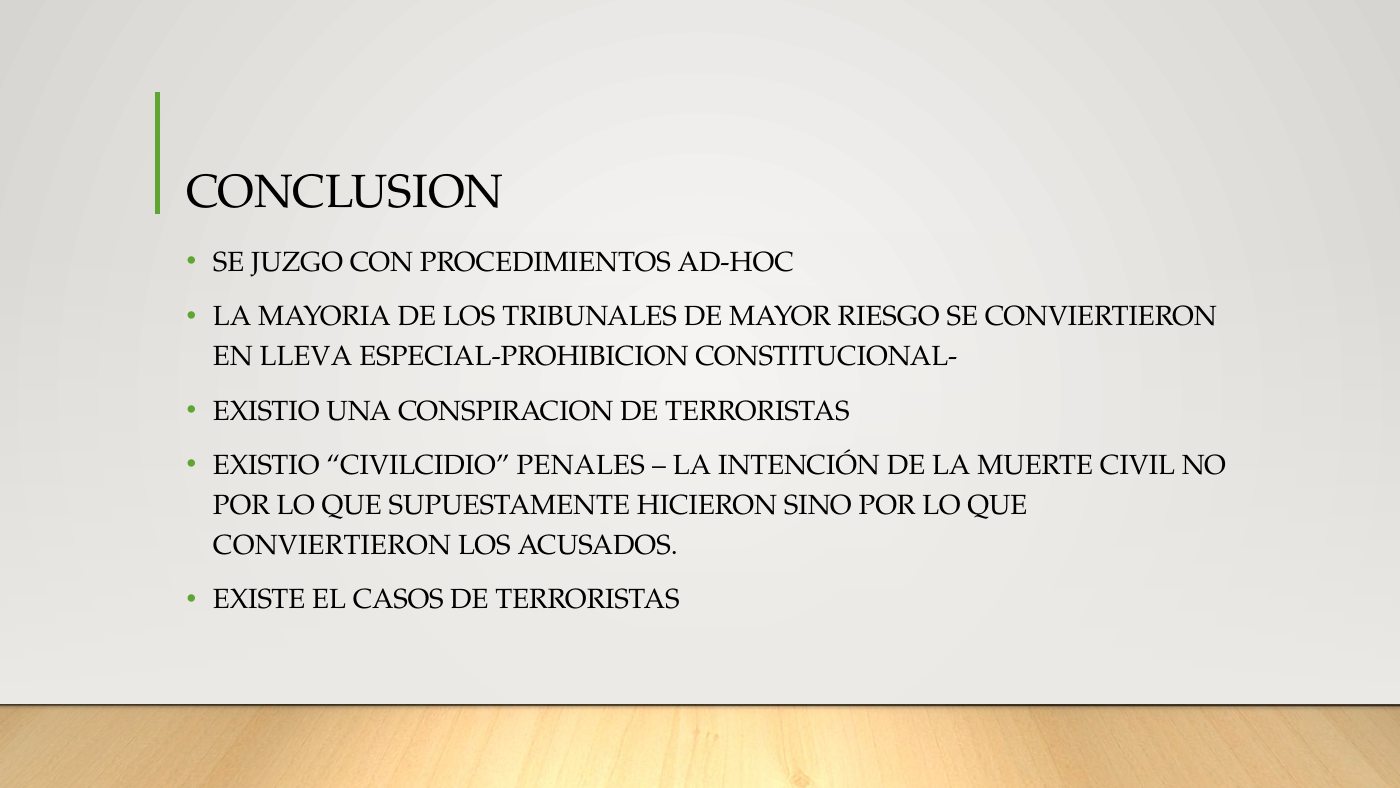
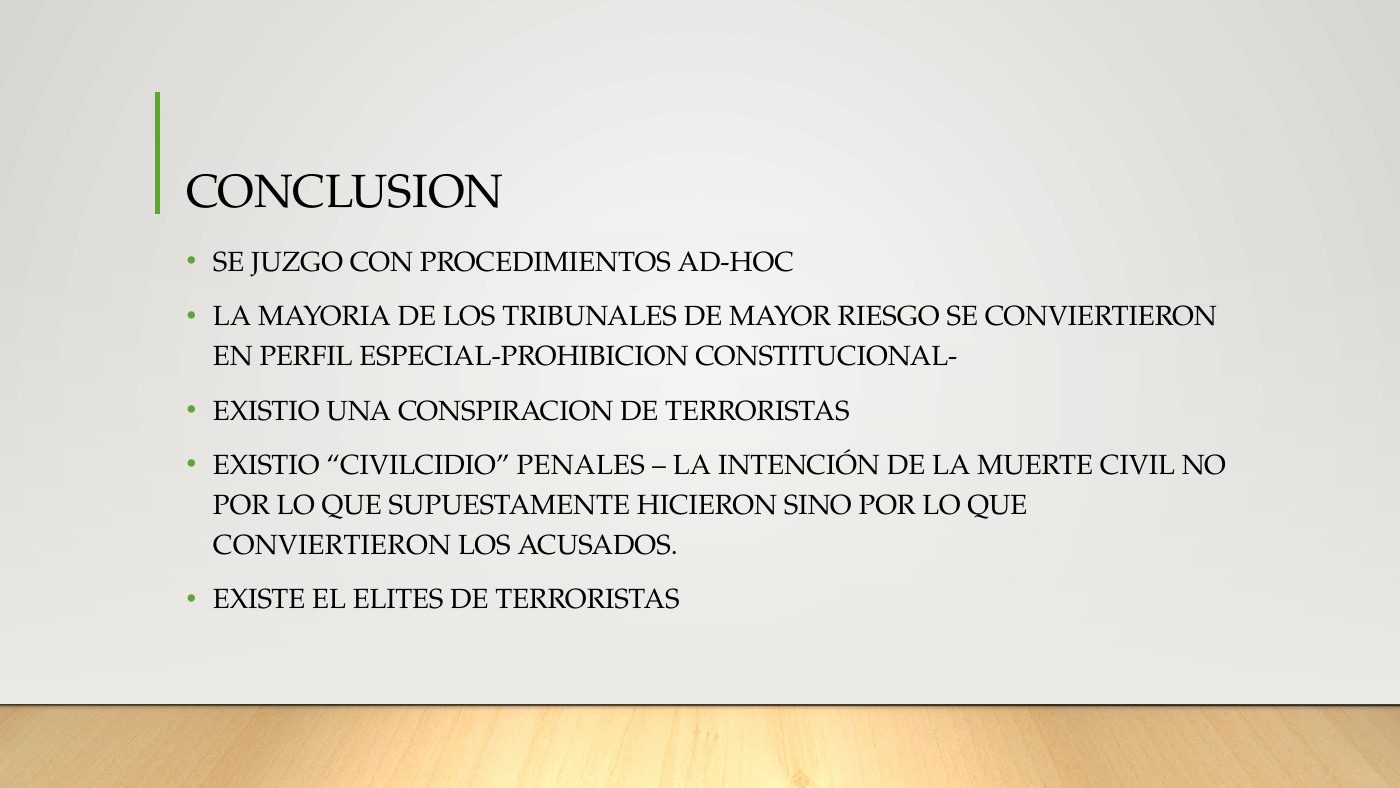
LLEVA: LLEVA -> PERFIL
CASOS: CASOS -> ELITES
